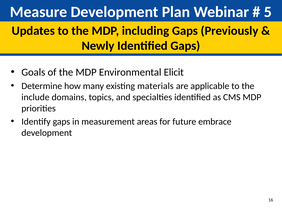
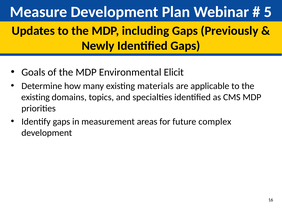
include at (35, 97): include -> existing
embrace: embrace -> complex
